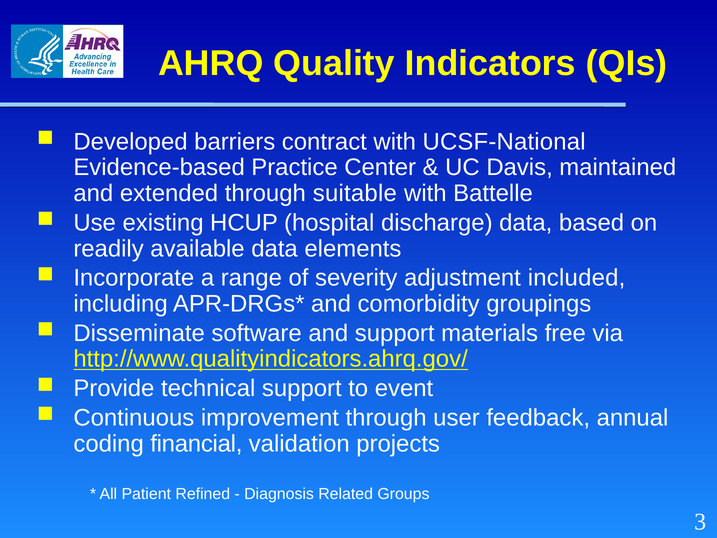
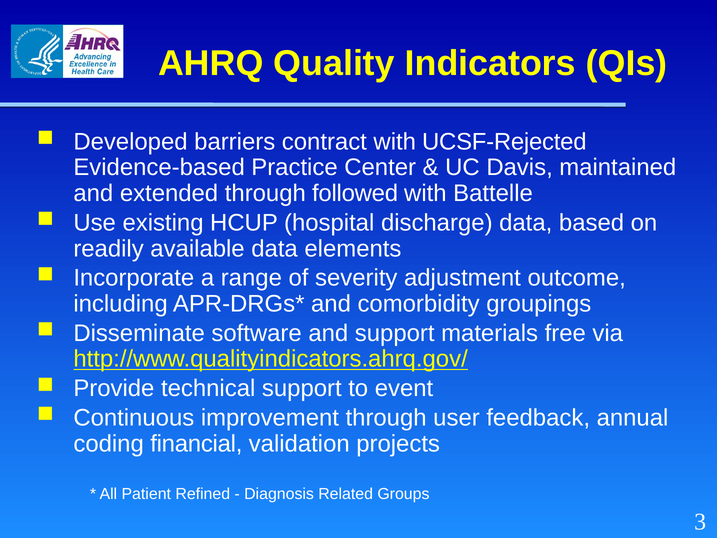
UCSF-National: UCSF-National -> UCSF-Rejected
suitable: suitable -> followed
included: included -> outcome
